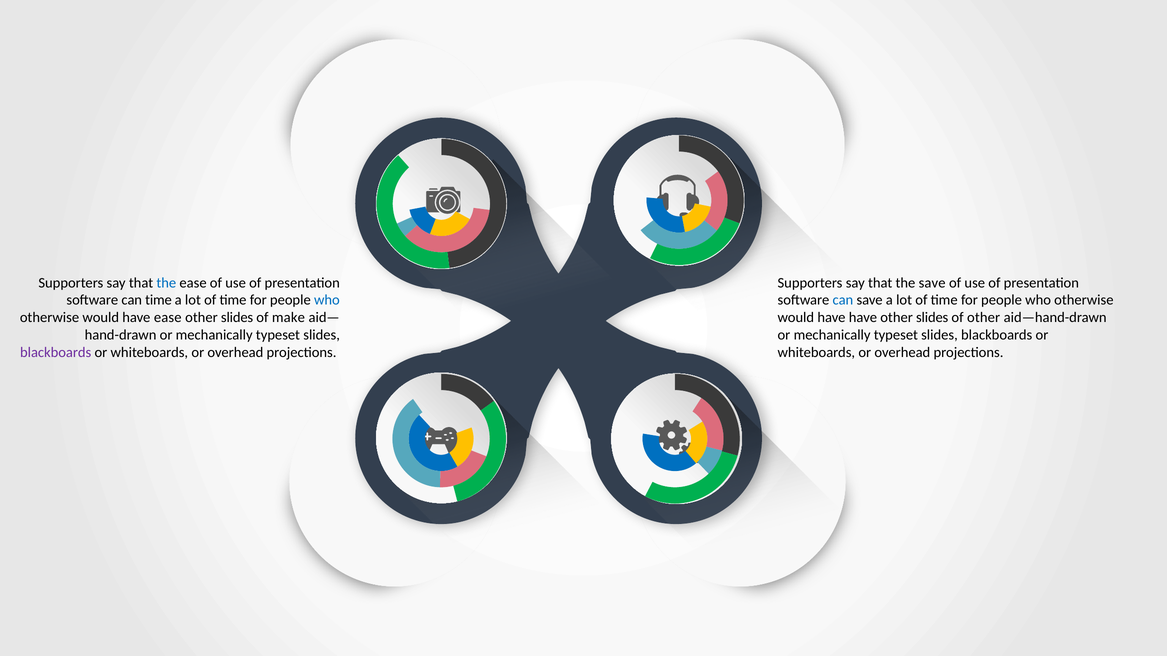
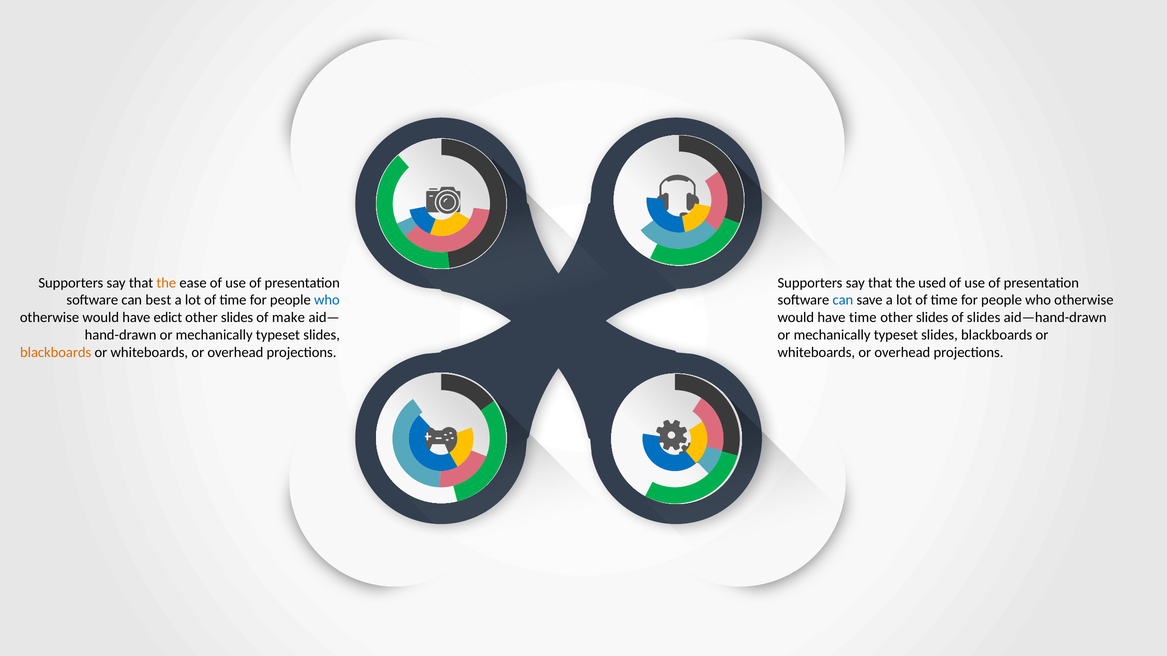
the at (166, 283) colour: blue -> orange
the save: save -> used
can time: time -> best
have ease: ease -> edict
have have: have -> time
of other: other -> slides
blackboards at (56, 353) colour: purple -> orange
